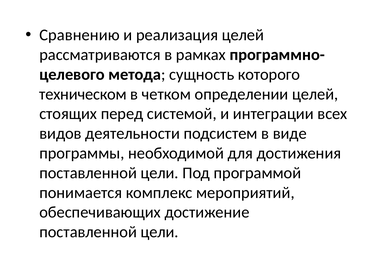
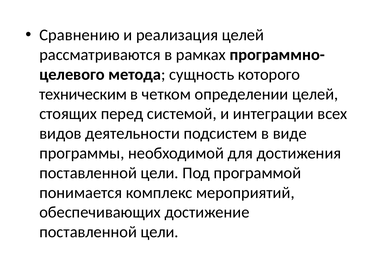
техническом: техническом -> техническим
